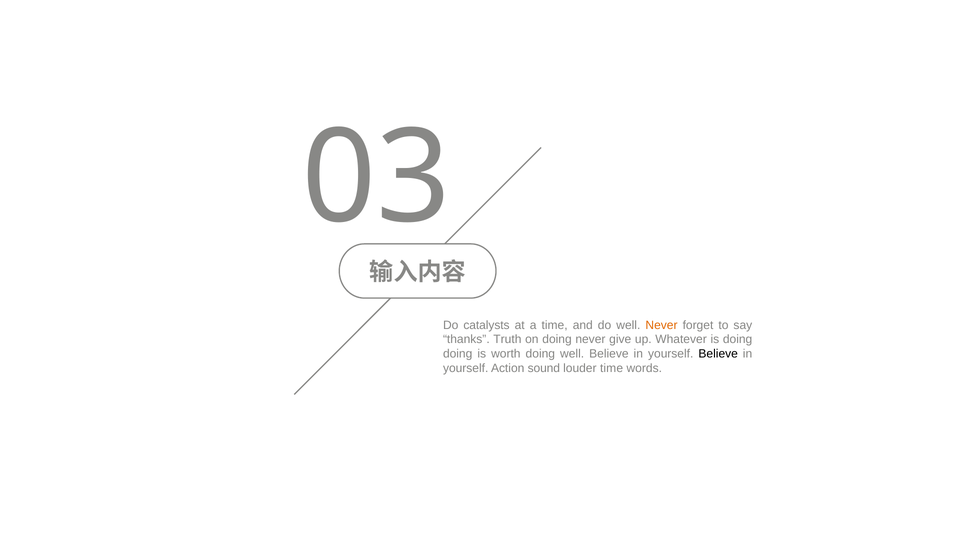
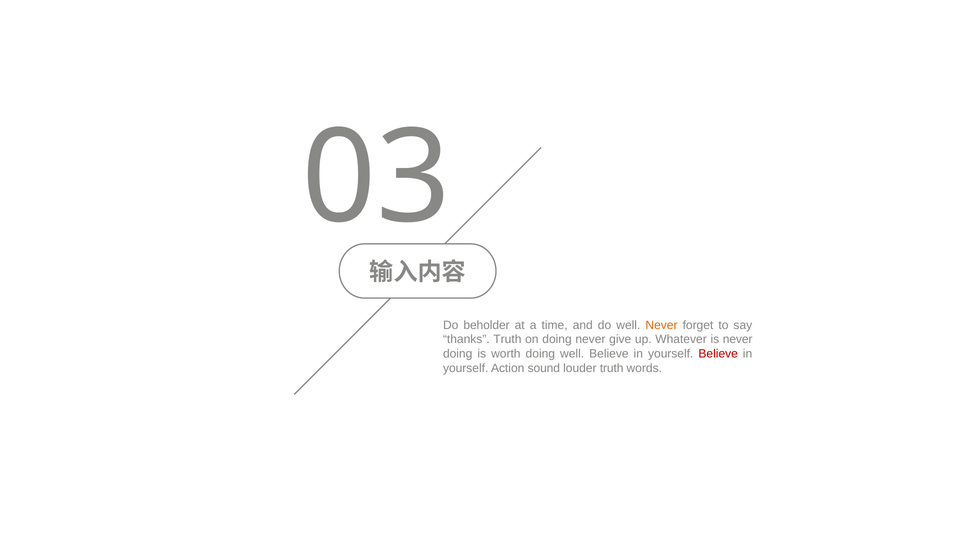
catalysts: catalysts -> beholder
is doing: doing -> never
Believe at (718, 354) colour: black -> red
louder time: time -> truth
